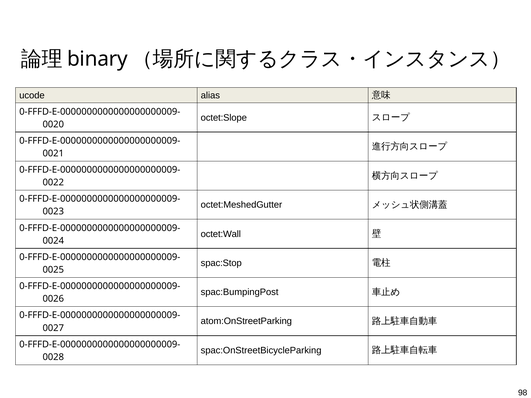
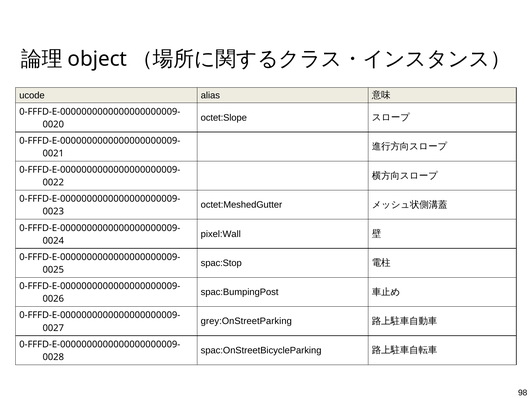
binary: binary -> object
octet:Wall: octet:Wall -> pixel:Wall
atom:OnStreetParking: atom:OnStreetParking -> grey:OnStreetParking
